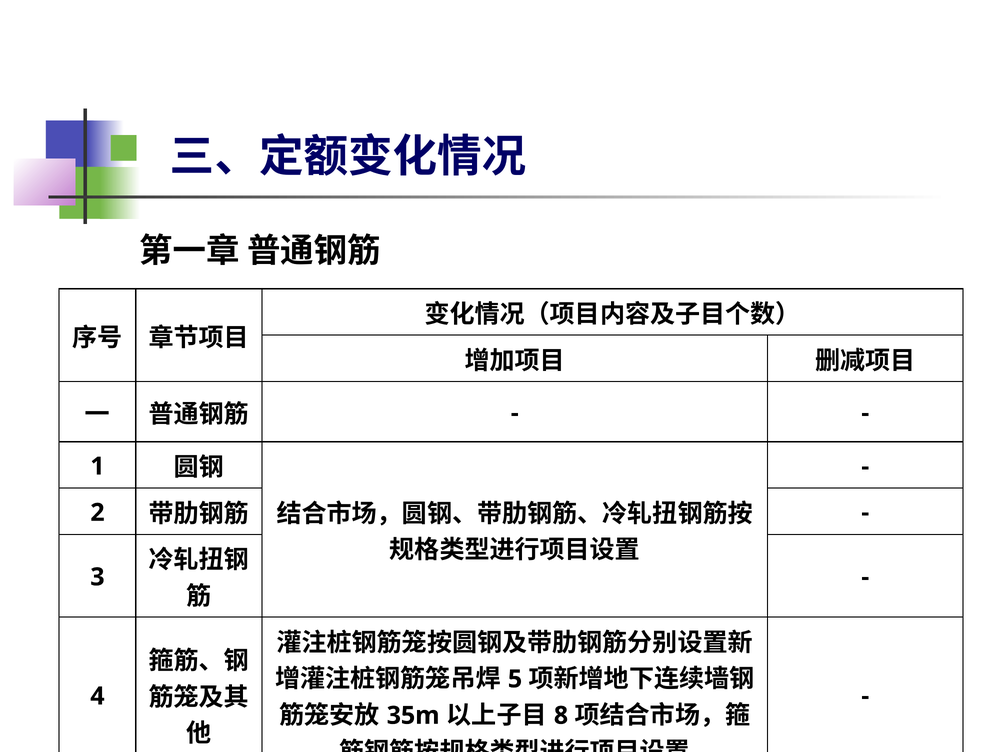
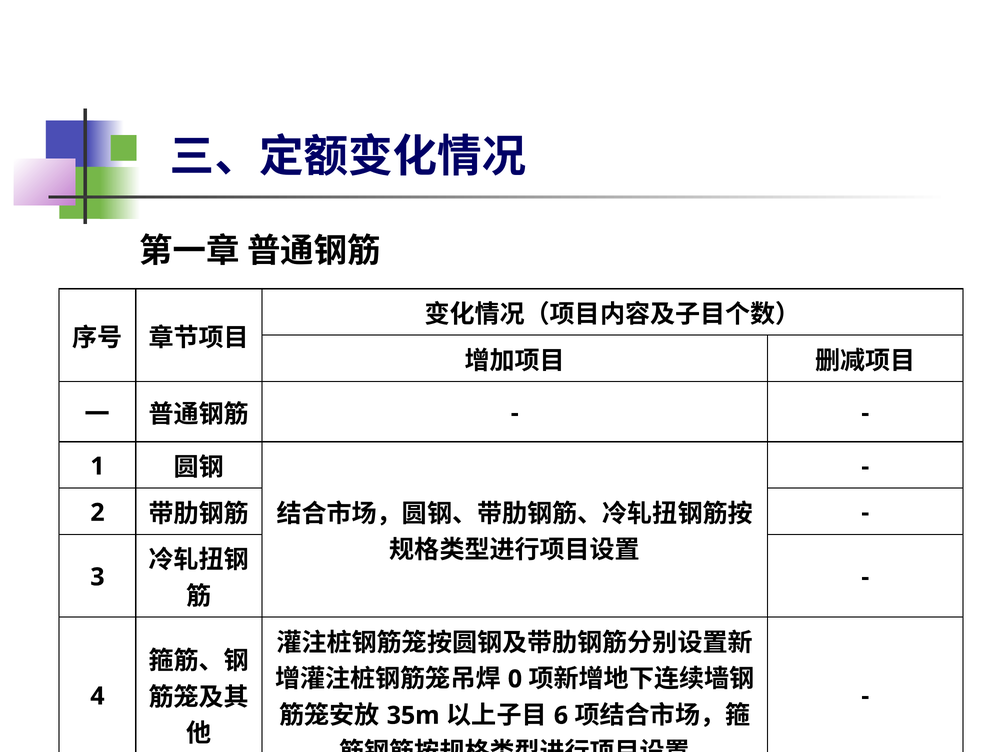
5: 5 -> 0
8: 8 -> 6
